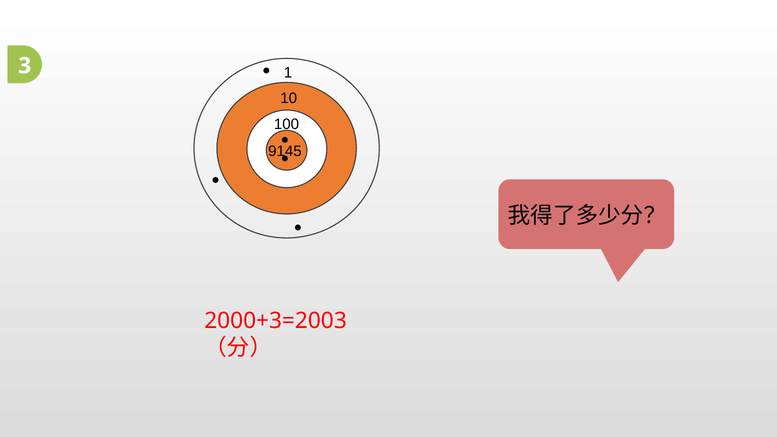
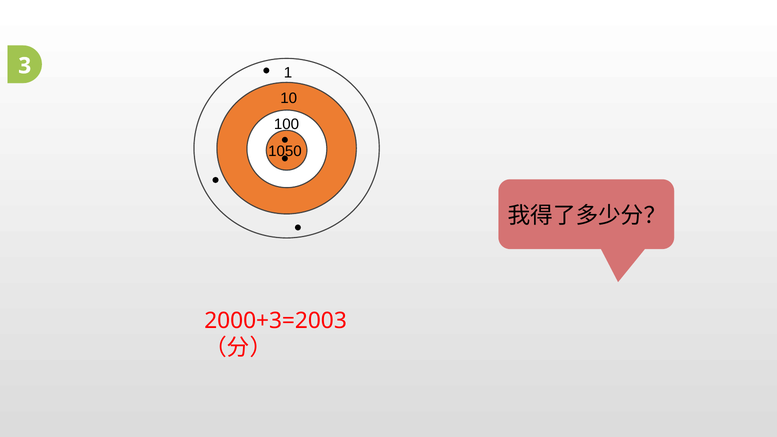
9145: 9145 -> 1050
